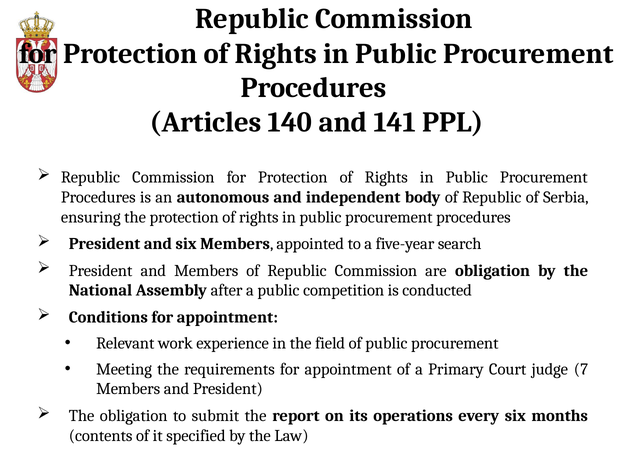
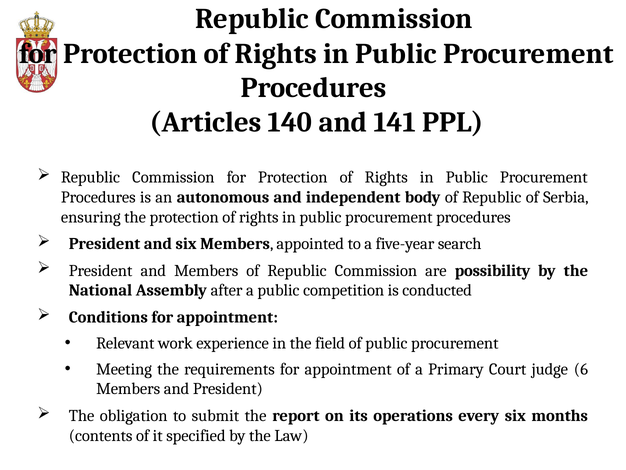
are obligation: obligation -> possibility
7: 7 -> 6
